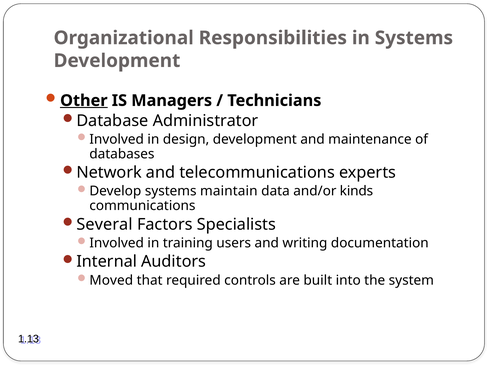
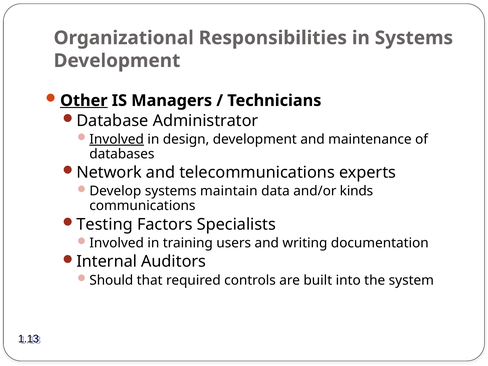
Involved at (117, 139) underline: none -> present
Several: Several -> Testing
Moved: Moved -> Should
